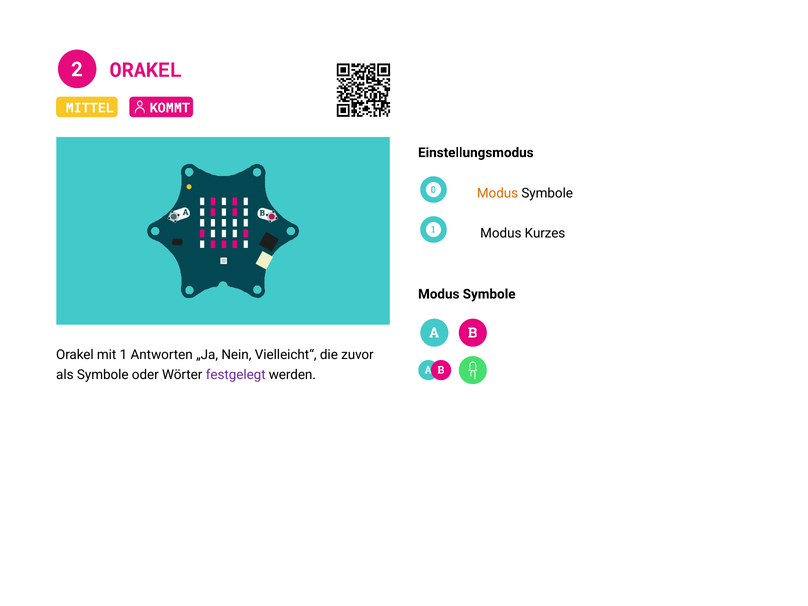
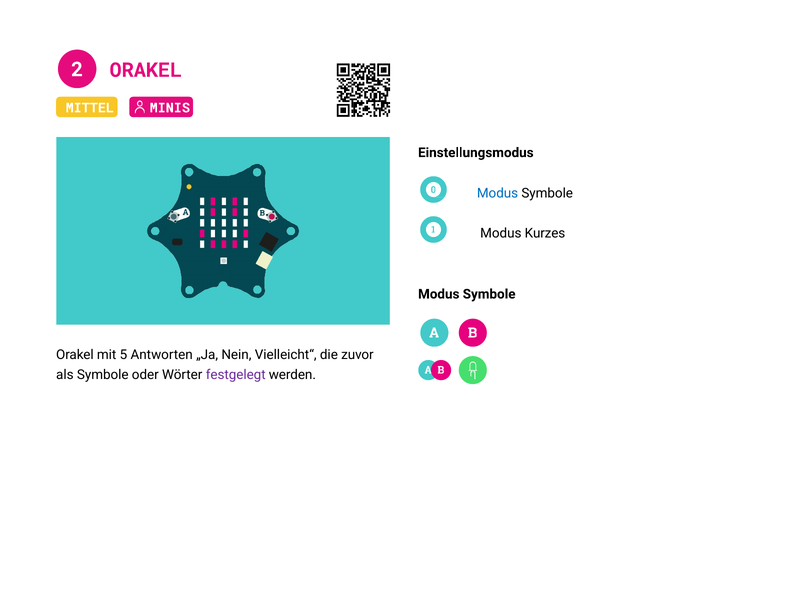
KOMMT: KOMMT -> MINIS
Modus at (498, 193) colour: orange -> blue
1: 1 -> 5
